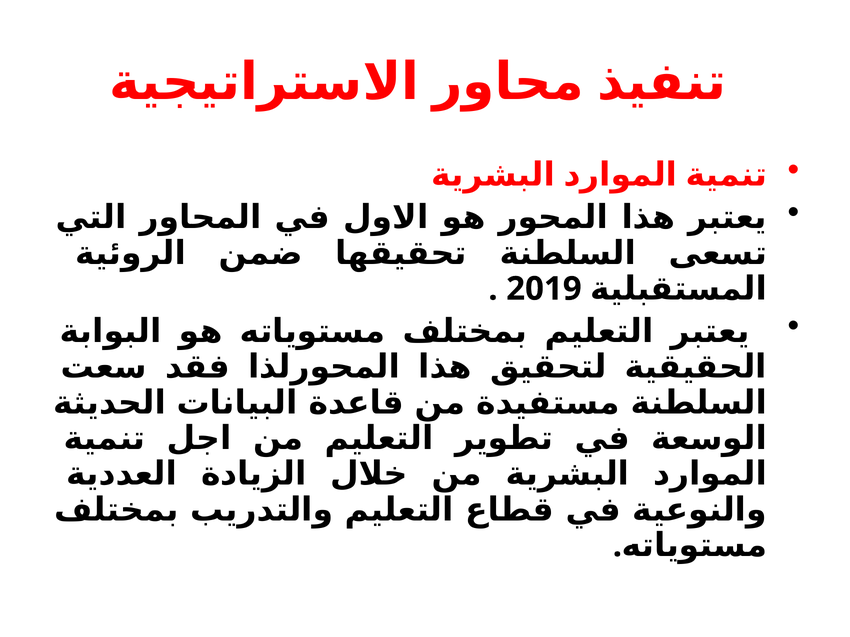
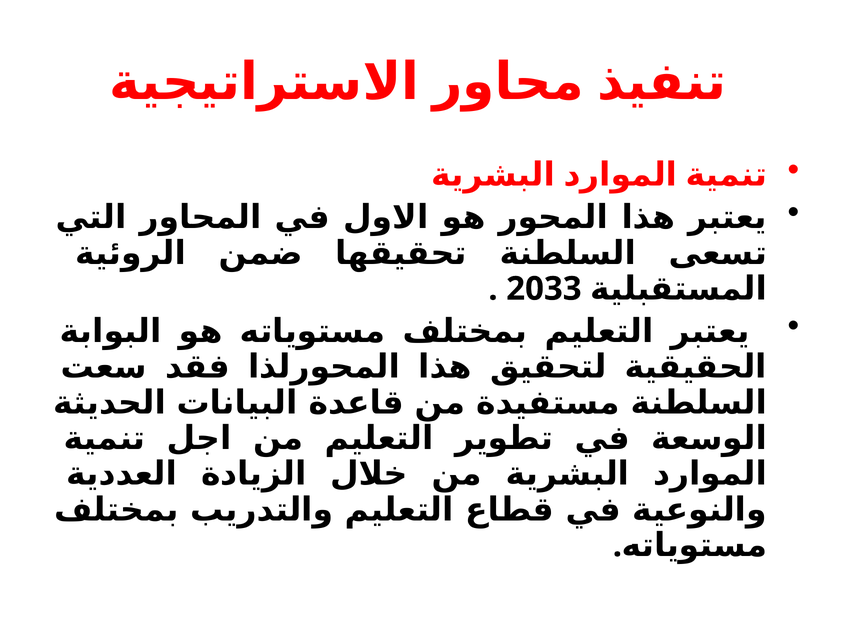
2019: 2019 -> 2033
